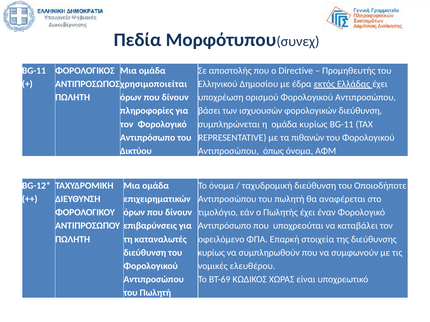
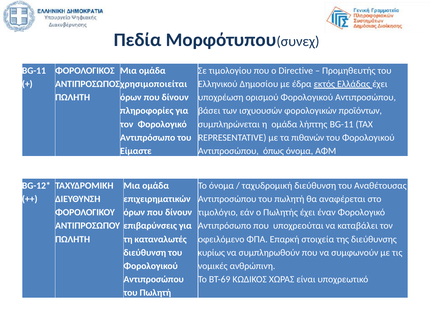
αποστολής: αποστολής -> τιμολογίου
φορολογικών διεύθυνση: διεύθυνση -> προϊόντων
ομάδα κυρίως: κυρίως -> λήπτης
Δικτύου: Δικτύου -> Είμαστε
Οποιοδήποτε: Οποιοδήποτε -> Αναθέτουσας
ελευθέρου: ελευθέρου -> ανθρώπινη
